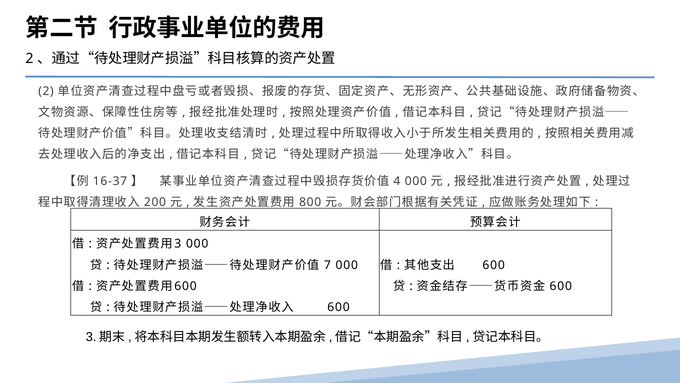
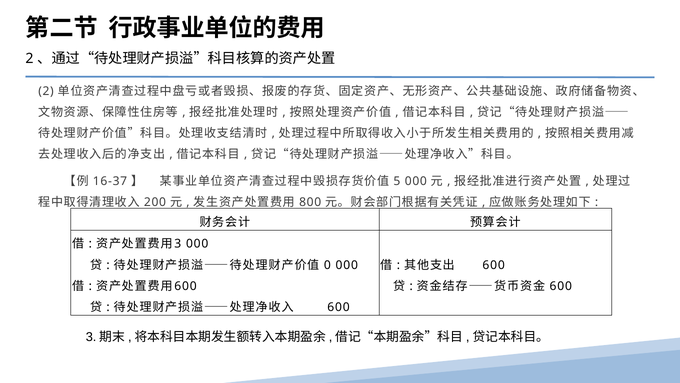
4: 4 -> 5
7: 7 -> 0
